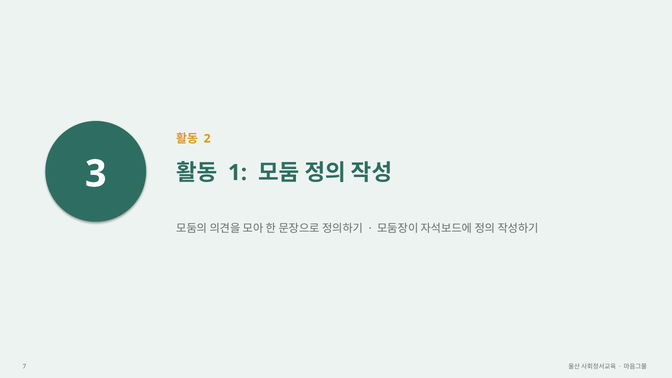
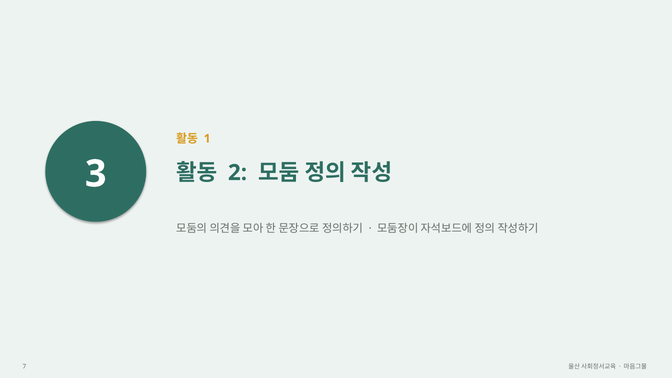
2: 2 -> 1
1: 1 -> 2
